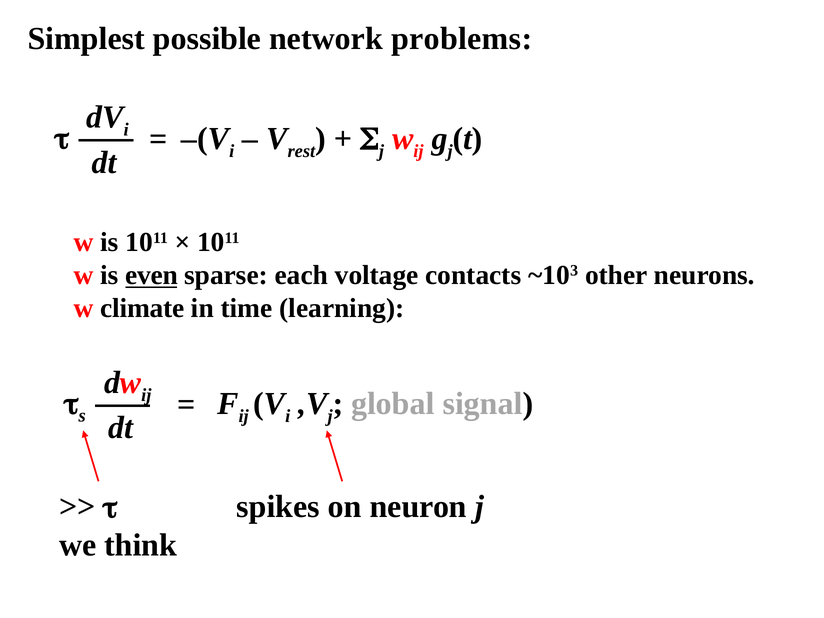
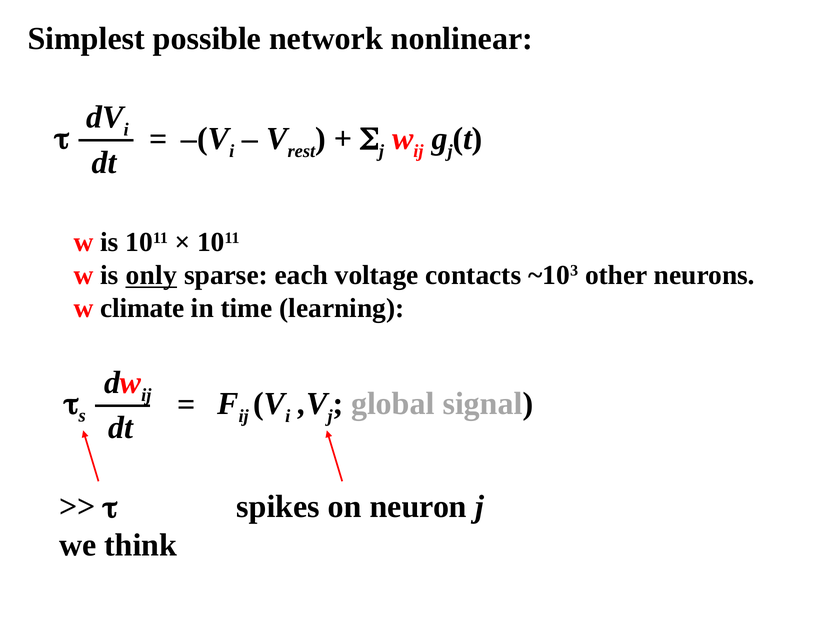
problems: problems -> nonlinear
even: even -> only
